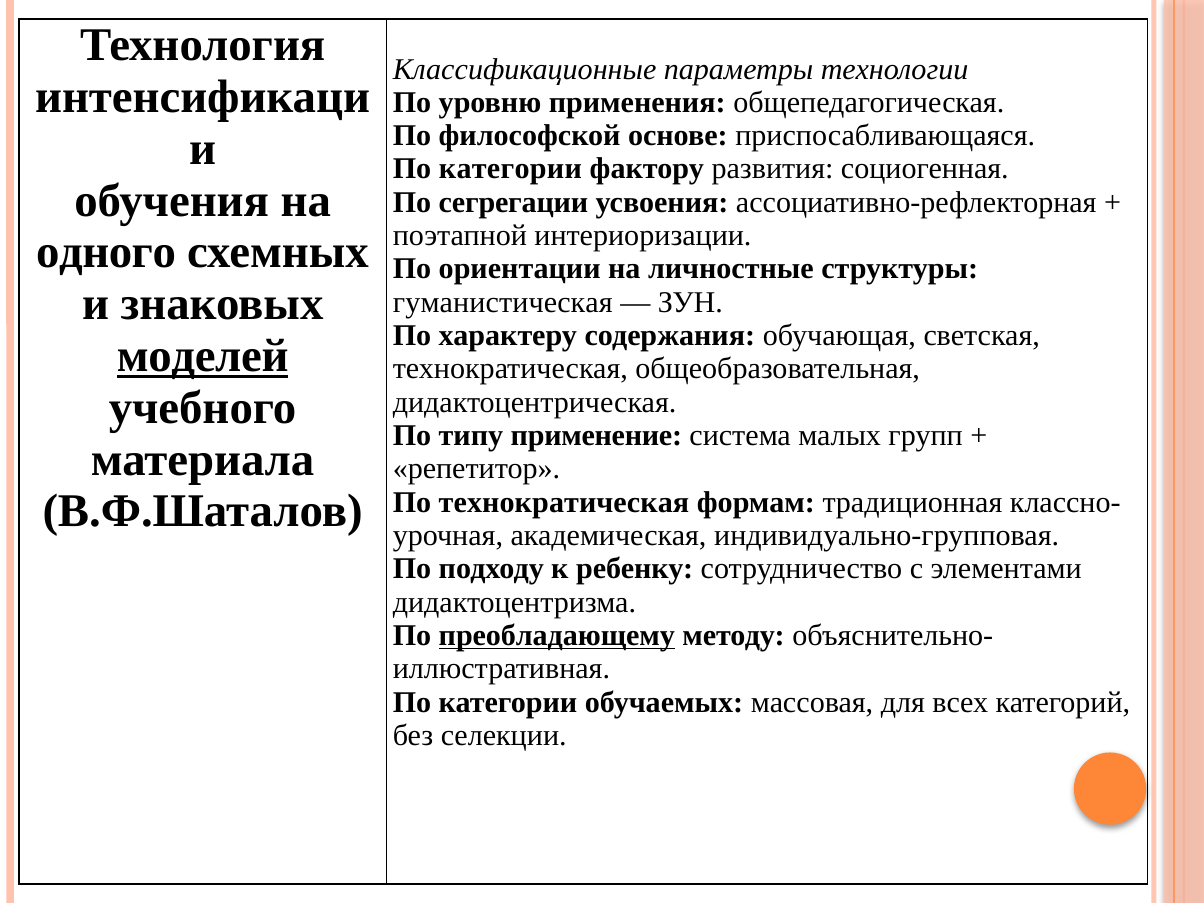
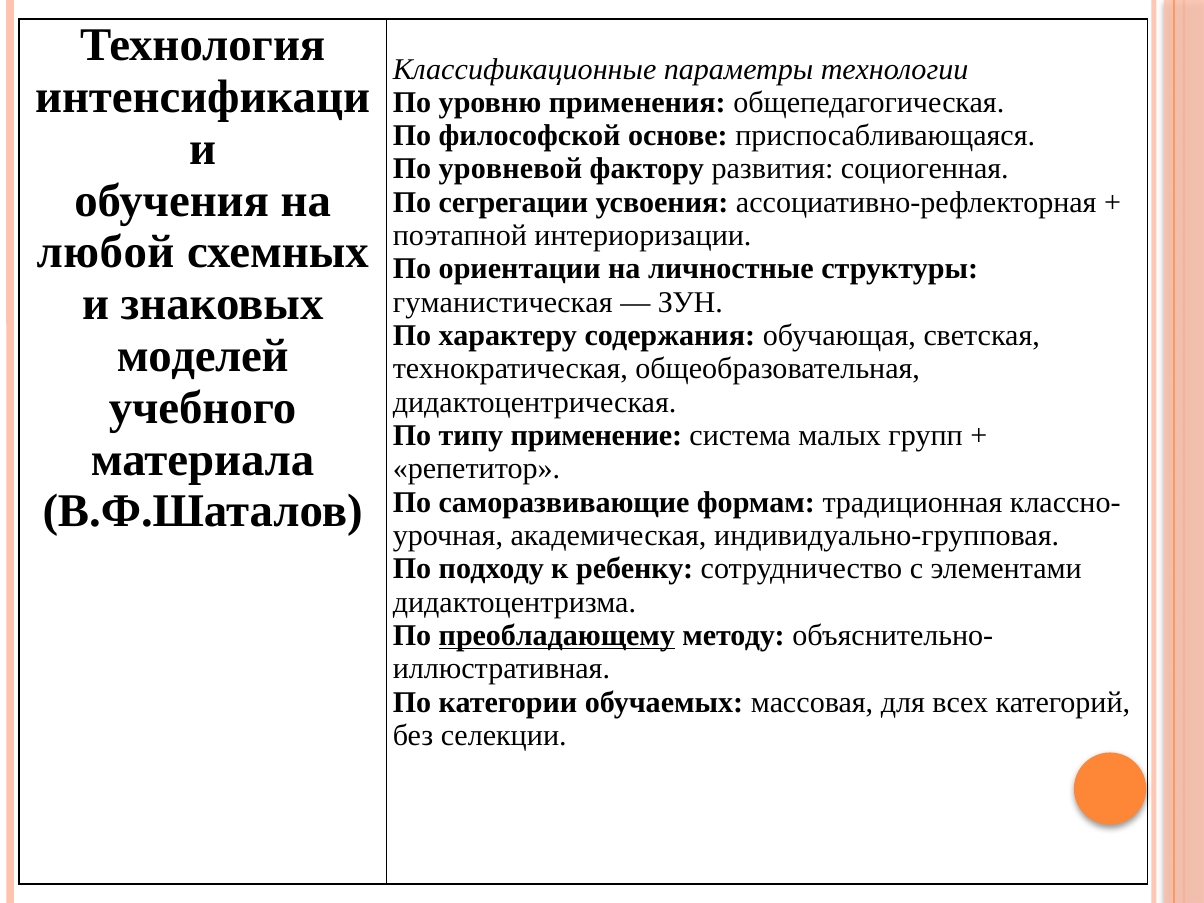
категории at (510, 169): категории -> уровневой
одного: одного -> любой
моделей underline: present -> none
По технократическая: технократическая -> саморазвивающие
